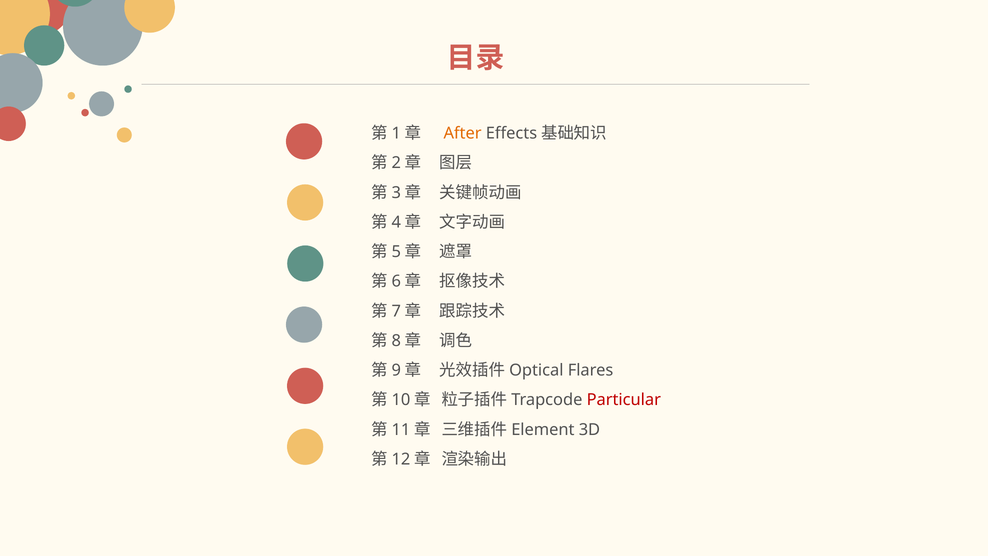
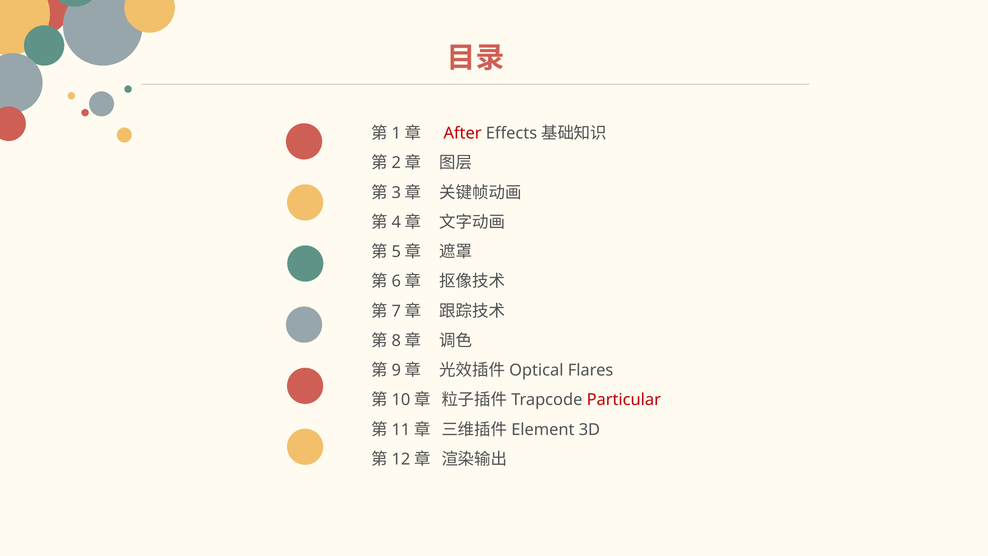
After colour: orange -> red
